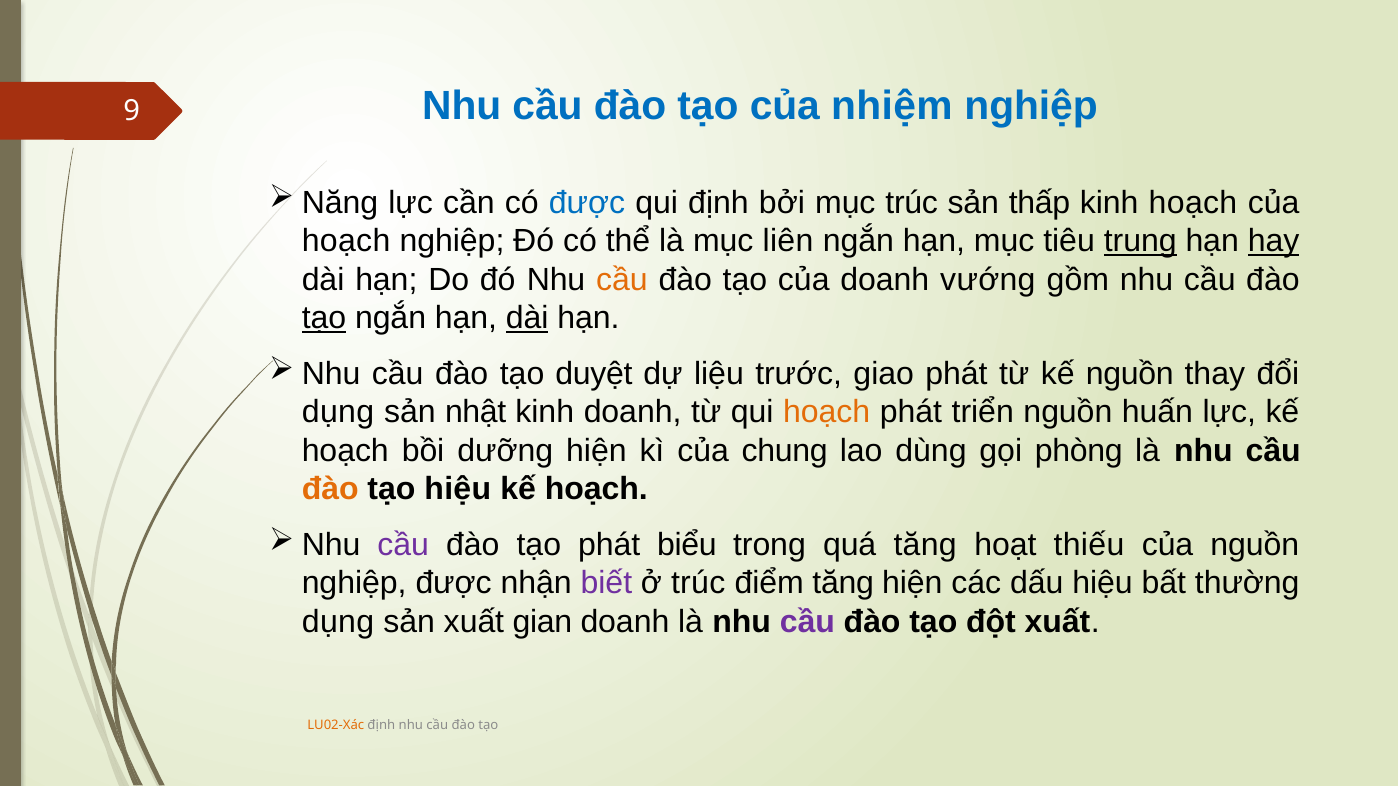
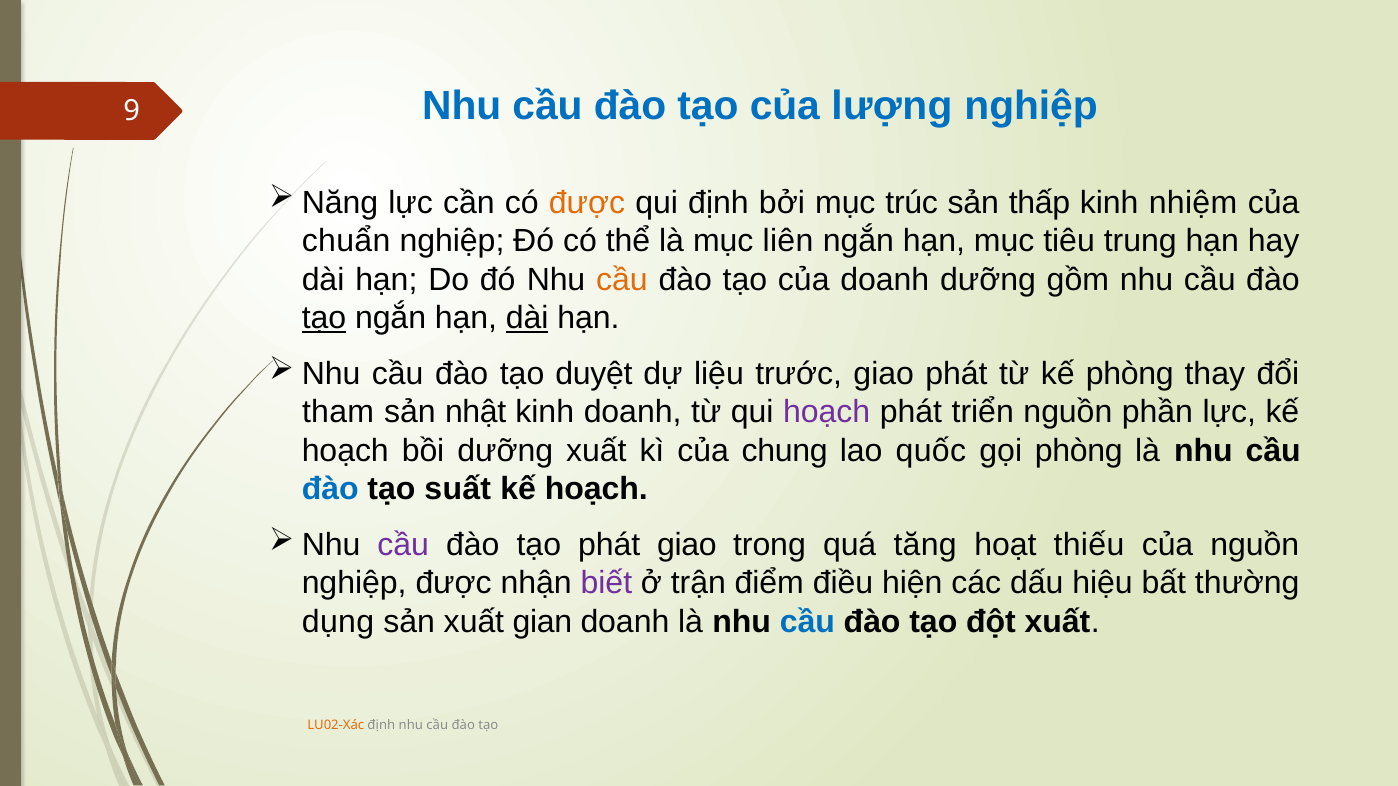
nhiệm: nhiệm -> lượng
được at (587, 203) colour: blue -> orange
kinh hoạch: hoạch -> nhiệm
hoạch at (346, 241): hoạch -> chuẩn
trung underline: present -> none
hay underline: present -> none
doanh vướng: vướng -> dưỡng
kế nguồn: nguồn -> phòng
dụng at (338, 412): dụng -> tham
hoạch at (827, 412) colour: orange -> purple
huấn: huấn -> phần
dưỡng hiện: hiện -> xuất
dùng: dùng -> quốc
đào at (330, 489) colour: orange -> blue
tạo hiệu: hiệu -> suất
phát biểu: biểu -> giao
ở trúc: trúc -> trận
điểm tăng: tăng -> điều
cầu at (807, 622) colour: purple -> blue
